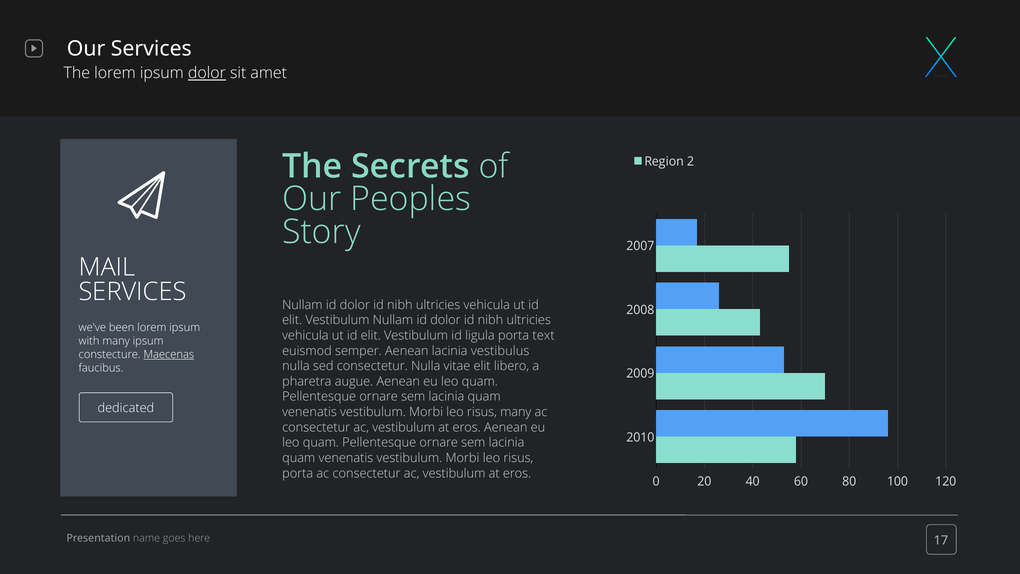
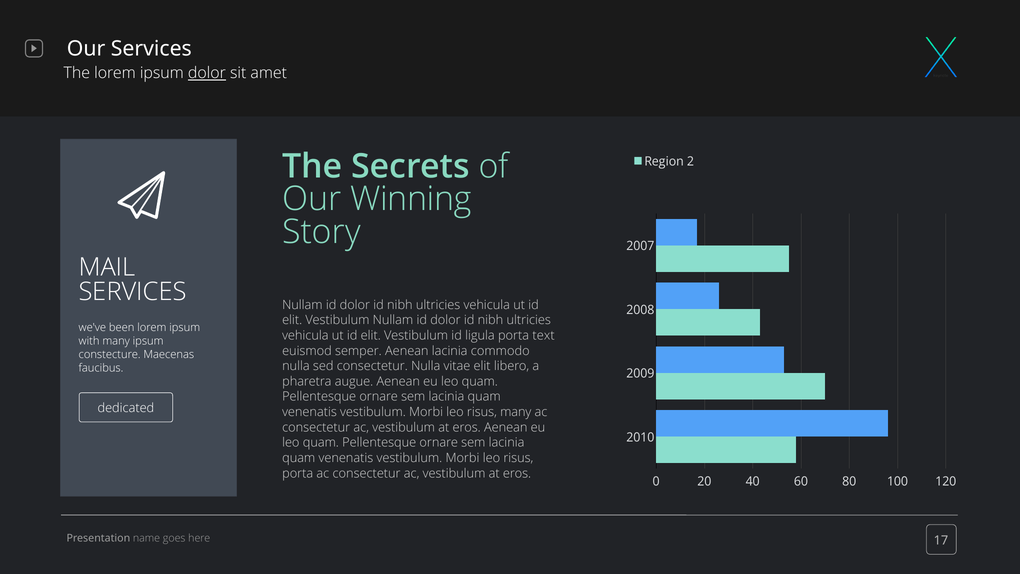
Peoples: Peoples -> Winning
vestibulus: vestibulus -> commodo
Maecenas underline: present -> none
